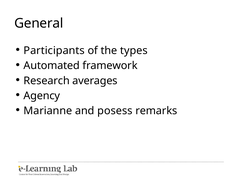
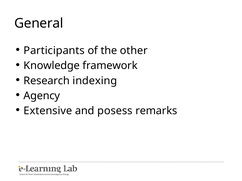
types: types -> other
Automated: Automated -> Knowledge
averages: averages -> indexing
Marianne: Marianne -> Extensive
